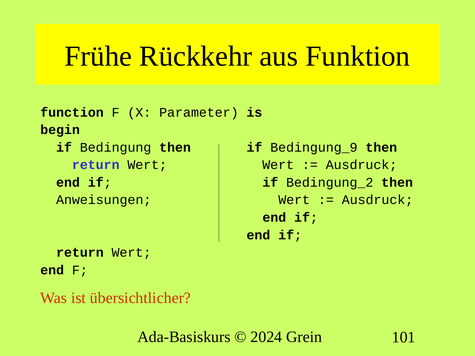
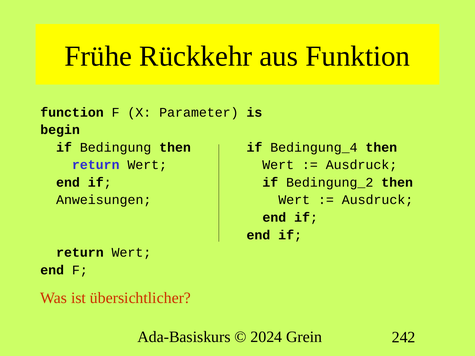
Bedingung_9: Bedingung_9 -> Bedingung_4
101: 101 -> 242
